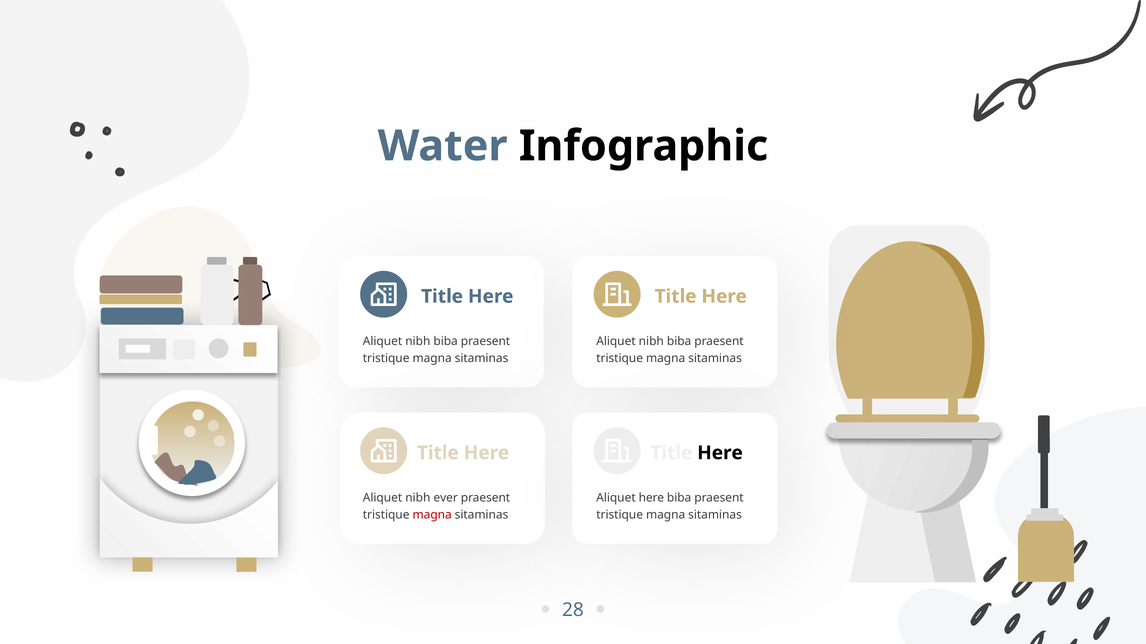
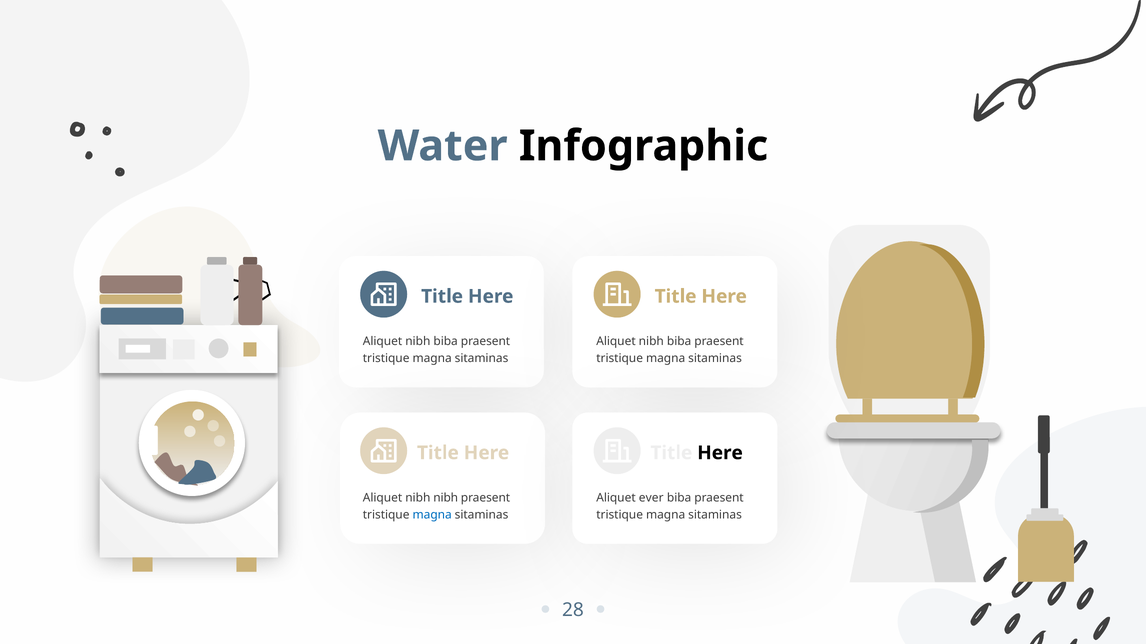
nibh ever: ever -> nibh
Aliquet here: here -> ever
magna at (432, 515) colour: red -> blue
